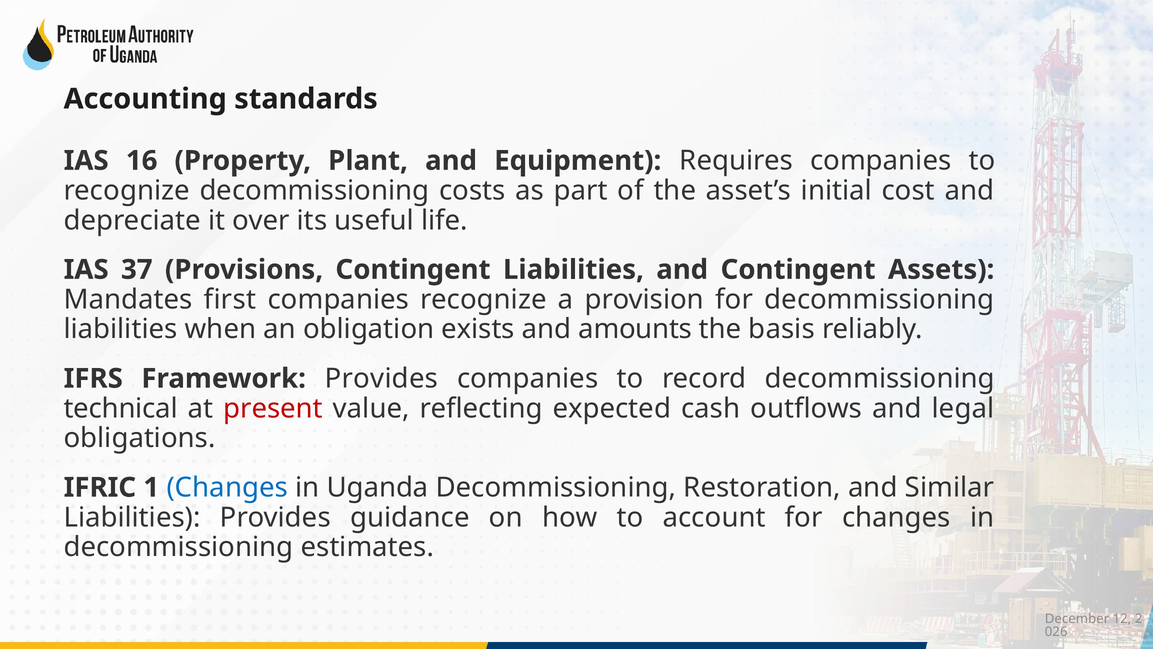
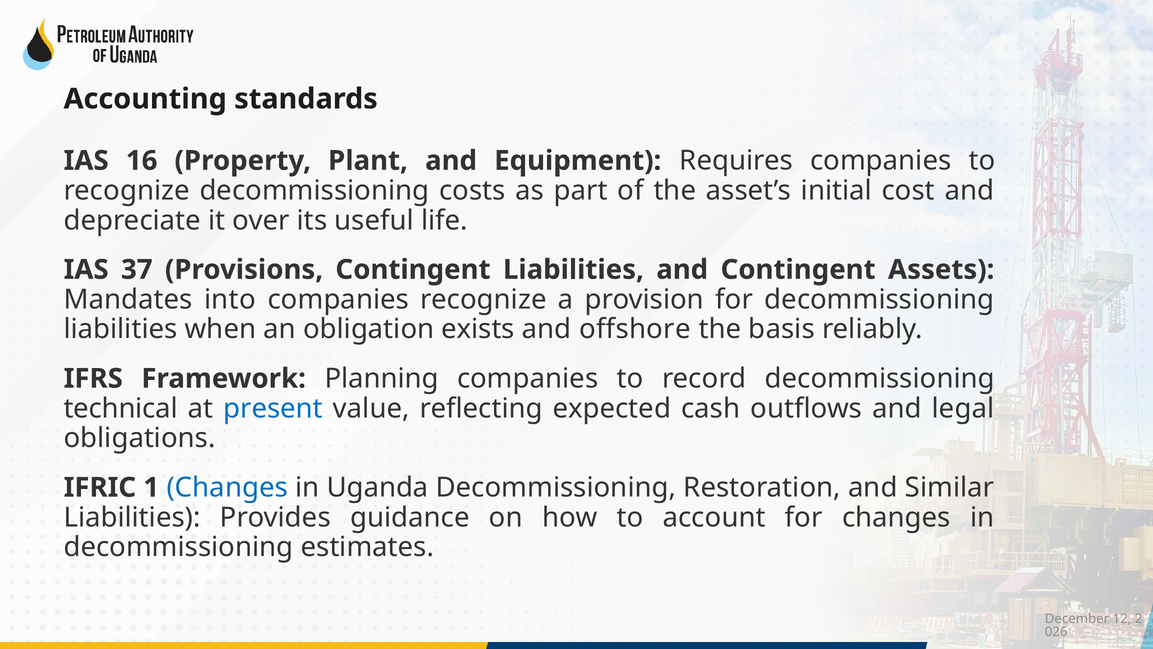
first: first -> into
amounts: amounts -> offshore
Framework Provides: Provides -> Planning
present colour: red -> blue
